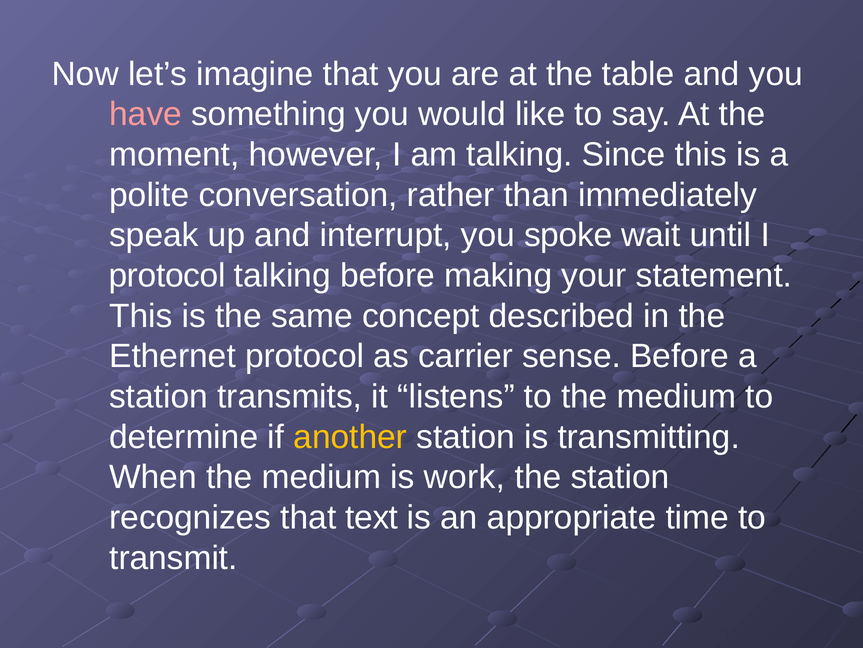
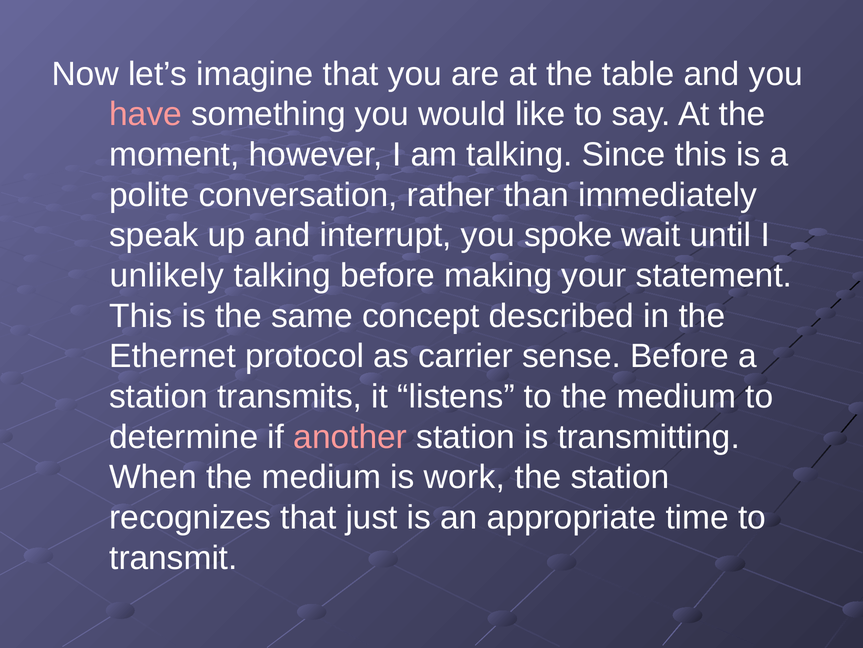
protocol at (167, 275): protocol -> unlikely
another colour: yellow -> pink
text: text -> just
